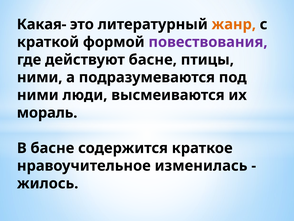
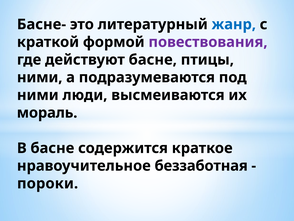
Какая-: Какая- -> Басне-
жанр colour: orange -> blue
изменилась: изменилась -> беззаботная
жилось: жилось -> пороки
